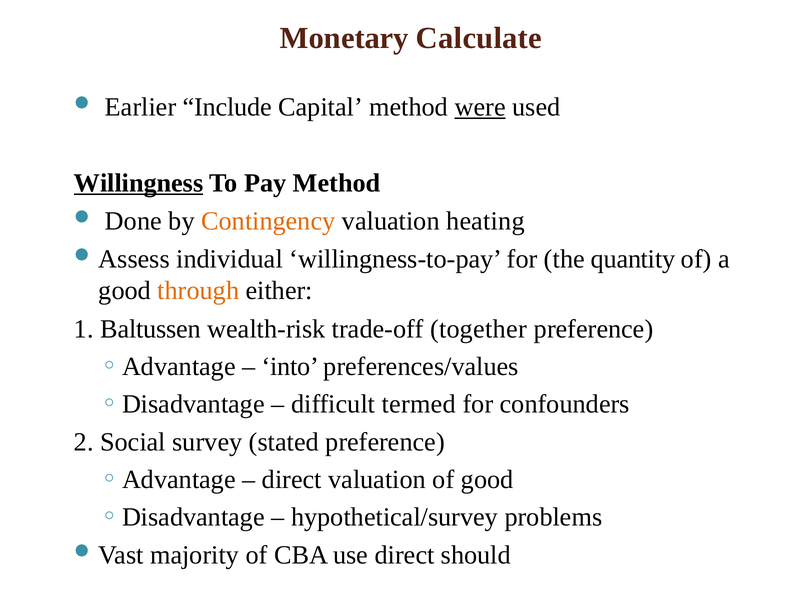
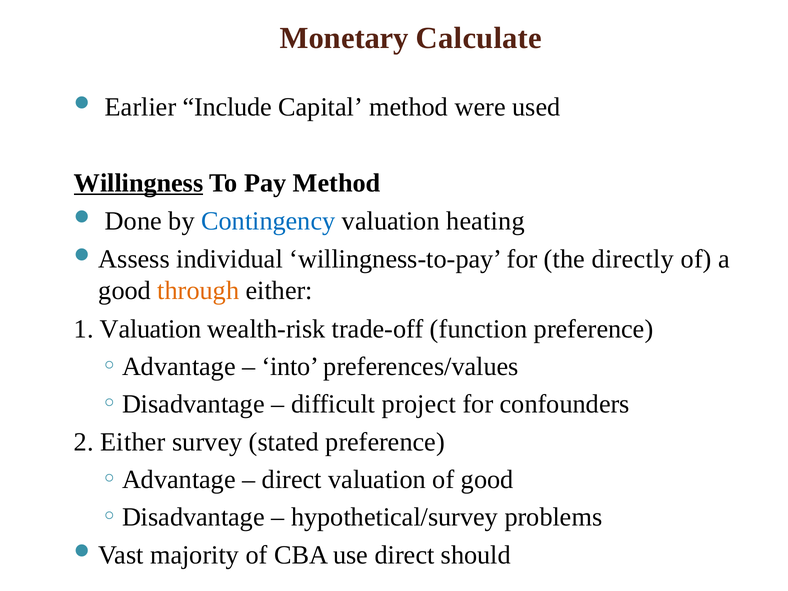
were underline: present -> none
Contingency colour: orange -> blue
quantity: quantity -> directly
1 Baltussen: Baltussen -> Valuation
together: together -> function
termed: termed -> project
2 Social: Social -> Either
